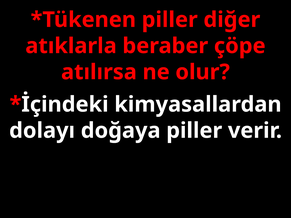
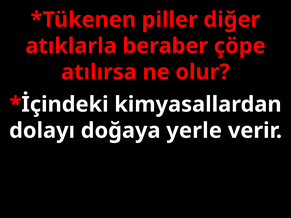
doğaya piller: piller -> yerle
